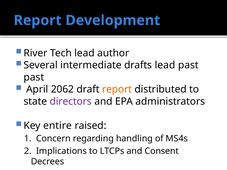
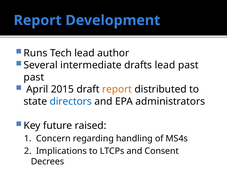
River: River -> Runs
2062: 2062 -> 2015
directors colour: purple -> blue
entire: entire -> future
